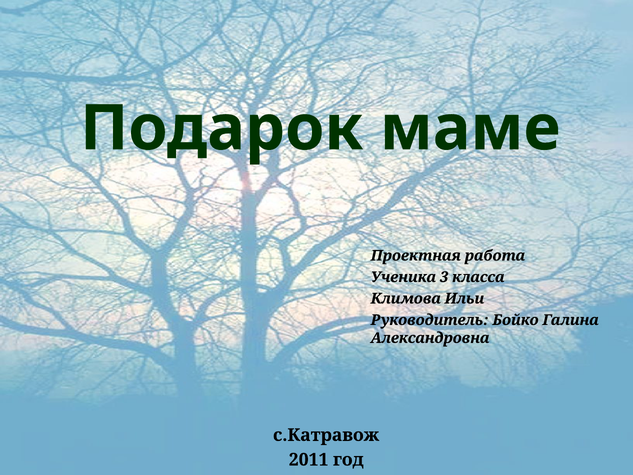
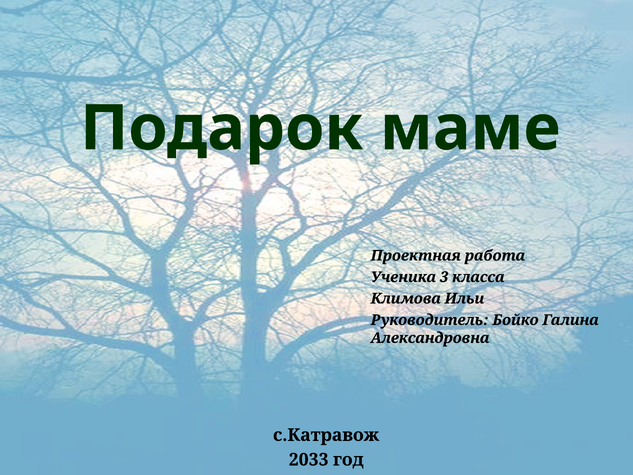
2011: 2011 -> 2033
